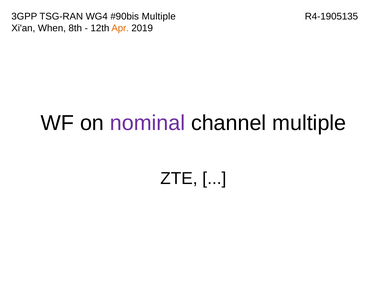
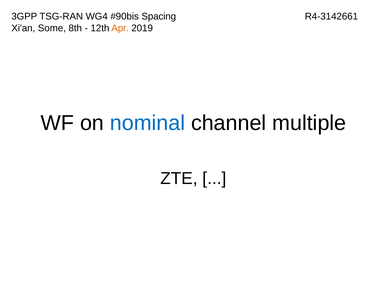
Multiple at (159, 16): Multiple -> Spacing
R4-1905135: R4-1905135 -> R4-3142661
When: When -> Some
nominal colour: purple -> blue
